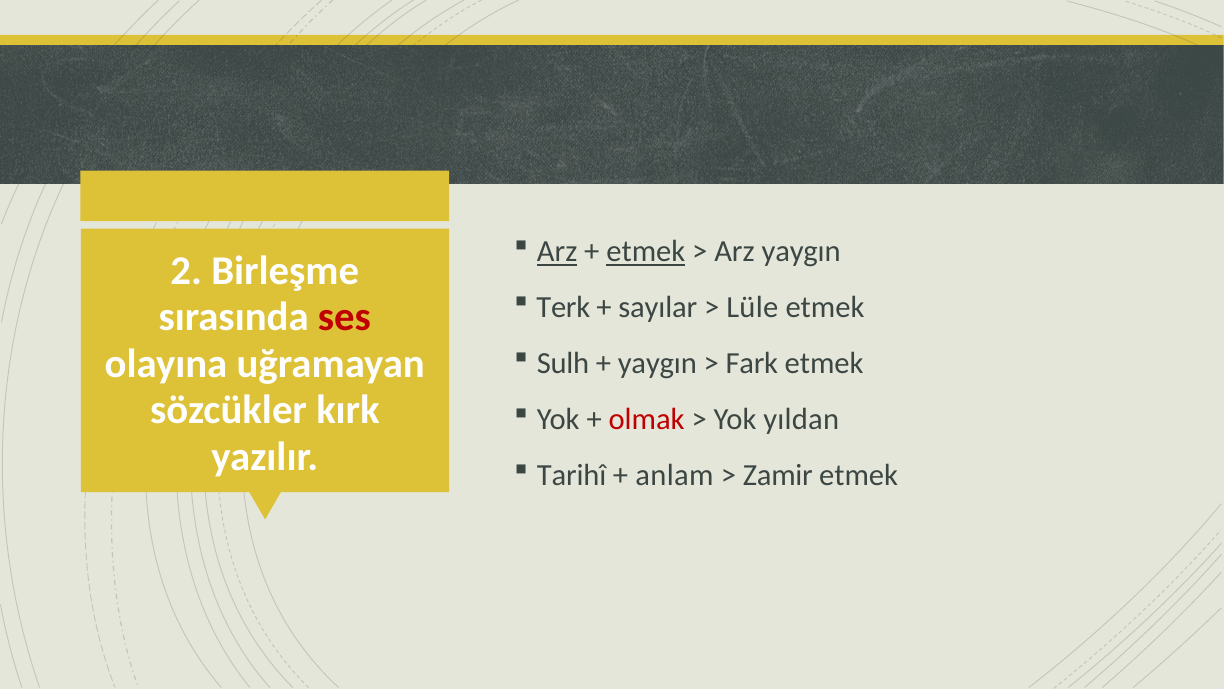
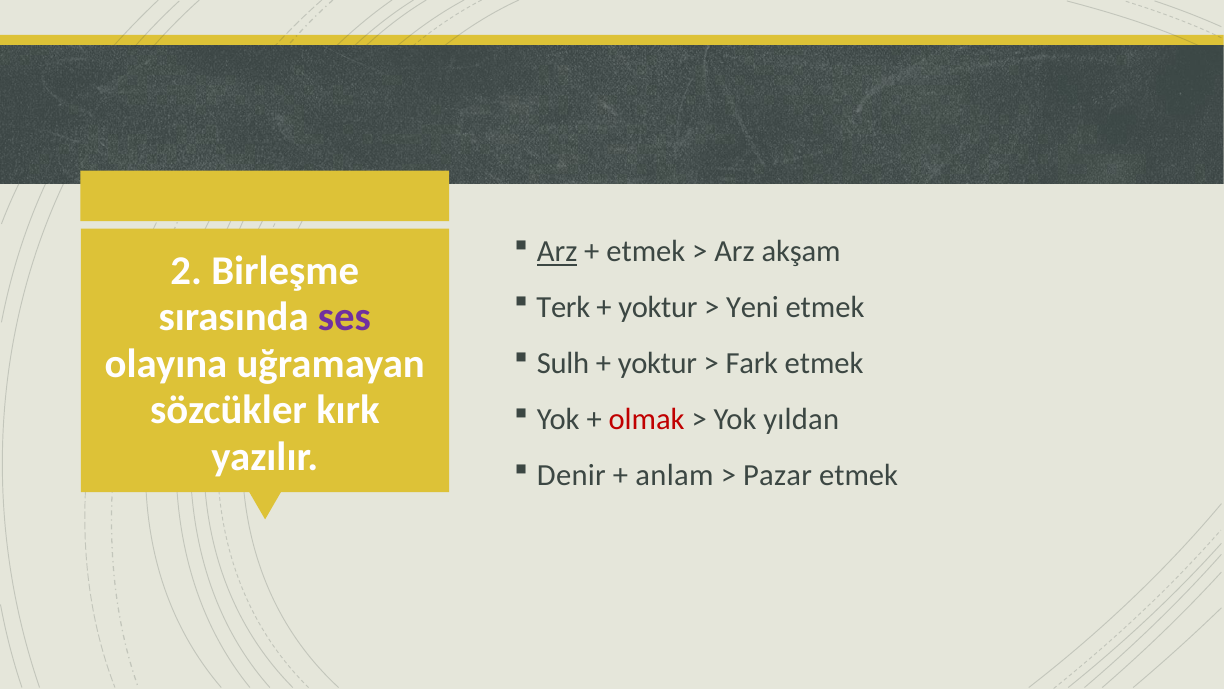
etmek at (646, 251) underline: present -> none
Arz yaygın: yaygın -> akşam
sayılar at (658, 307): sayılar -> yoktur
Lüle: Lüle -> Yeni
ses colour: red -> purple
yaygın at (657, 363): yaygın -> yoktur
Tarihî: Tarihî -> Denir
Zamir: Zamir -> Pazar
